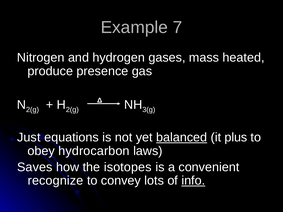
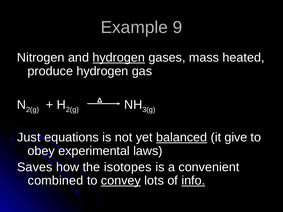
7: 7 -> 9
hydrogen at (119, 58) underline: none -> present
produce presence: presence -> hydrogen
plus: plus -> give
hydrocarbon: hydrocarbon -> experimental
recognize: recognize -> combined
convey underline: none -> present
